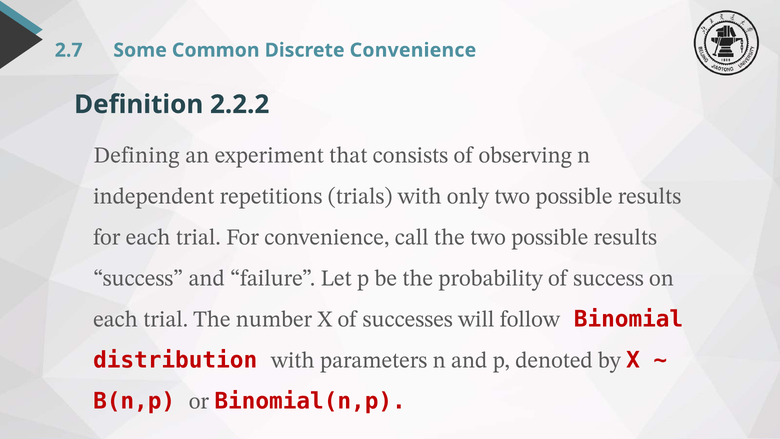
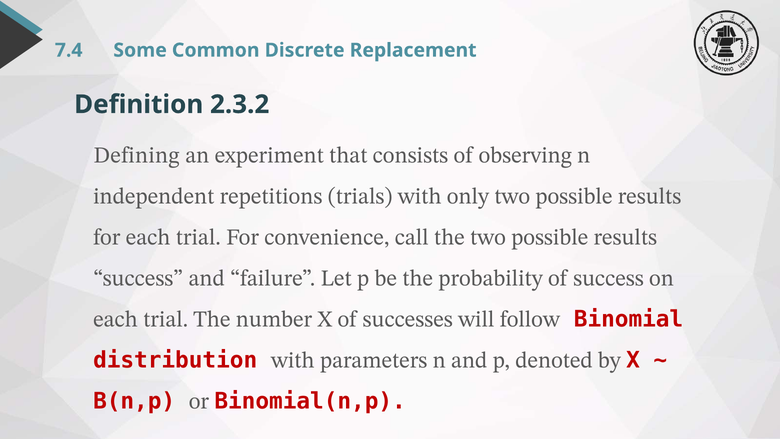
2.7: 2.7 -> 7.4
Discrete Convenience: Convenience -> Replacement
2.2.2: 2.2.2 -> 2.3.2
